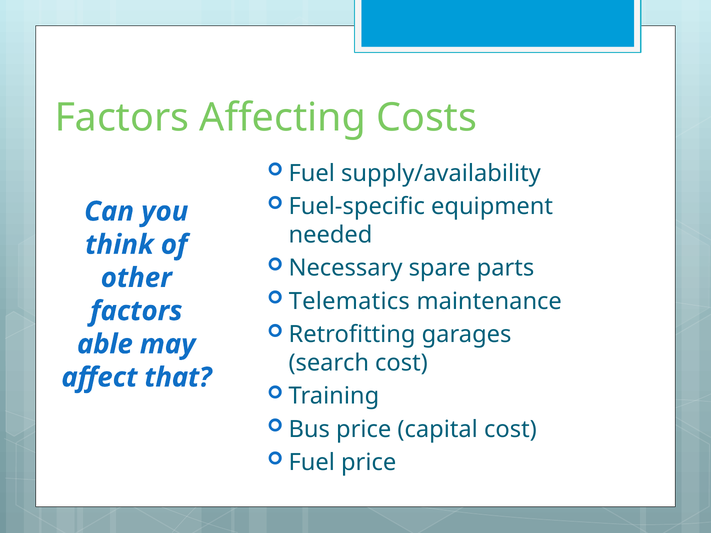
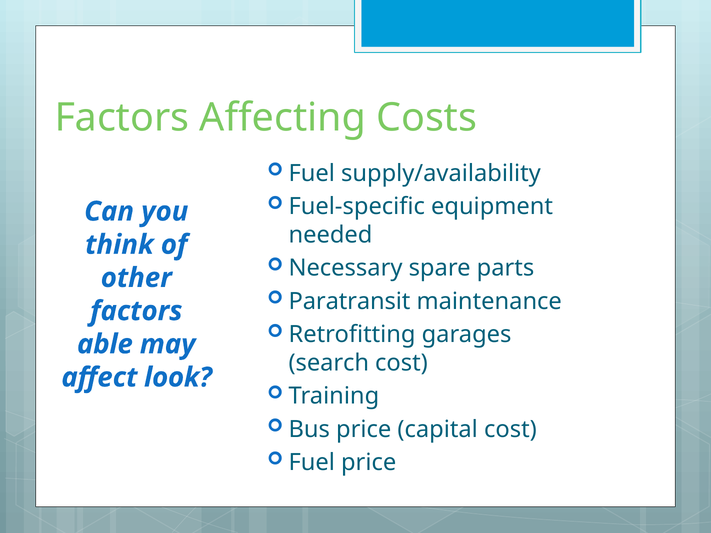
Telematics: Telematics -> Paratransit
that: that -> look
